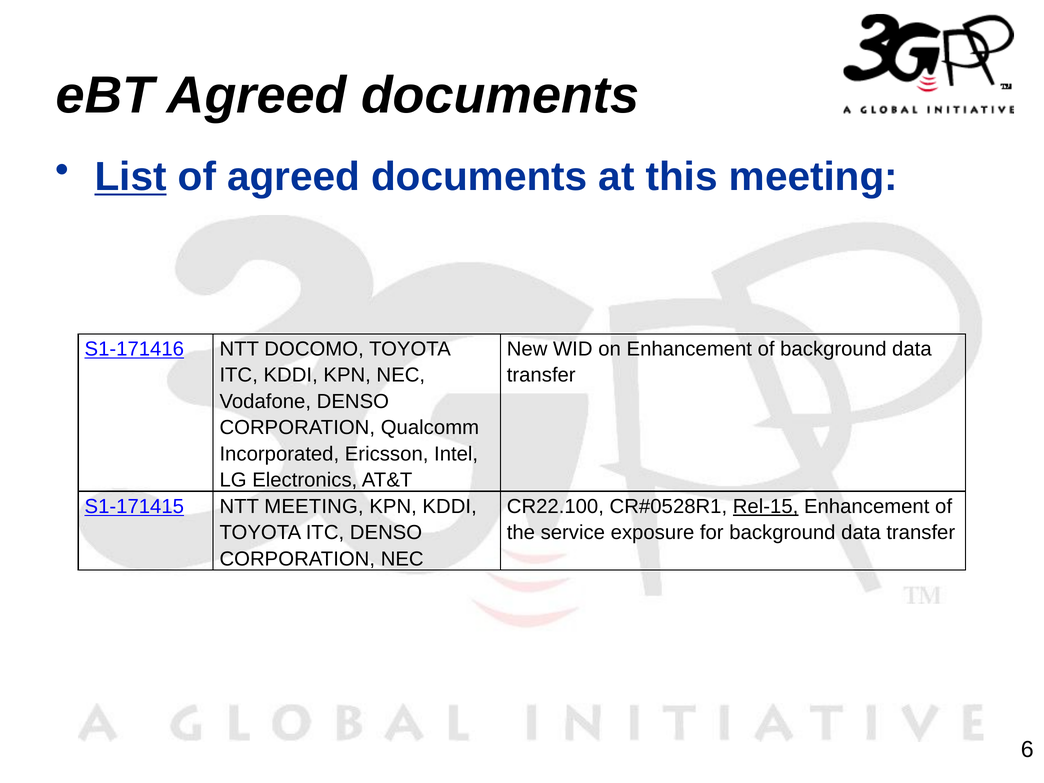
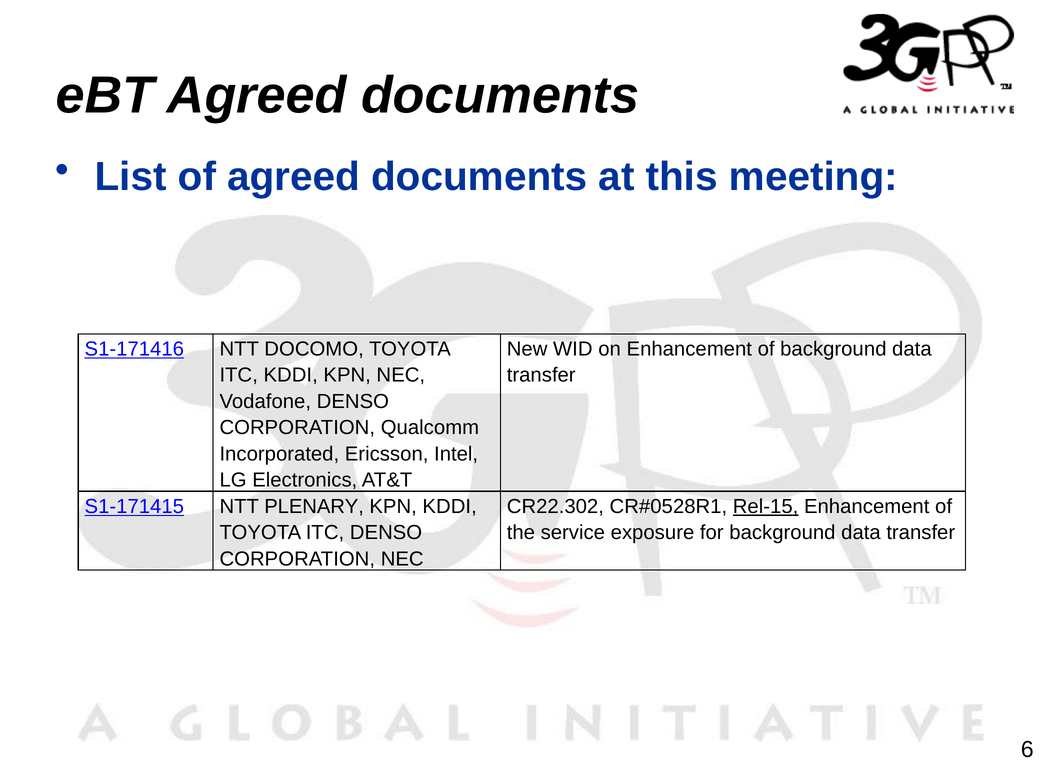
List underline: present -> none
NTT MEETING: MEETING -> PLENARY
CR22.100: CR22.100 -> CR22.302
